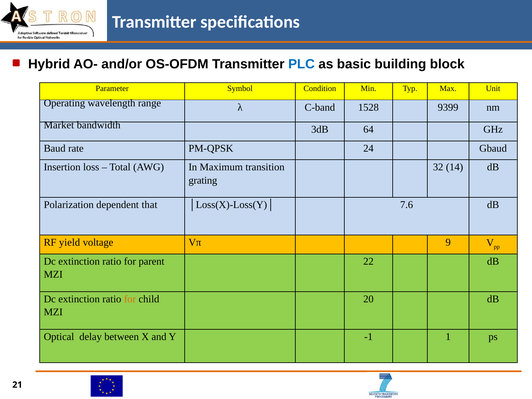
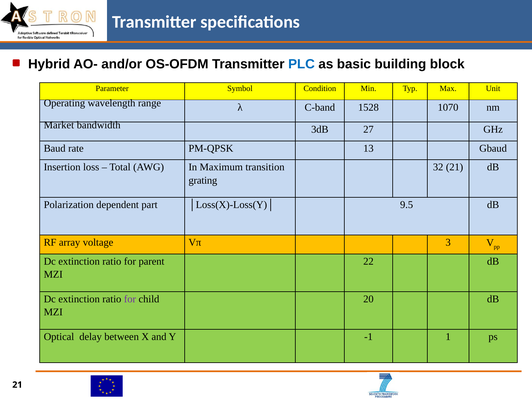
9399: 9399 -> 1070
64: 64 -> 27
24: 24 -> 13
32 14: 14 -> 21
that: that -> part
7.6: 7.6 -> 9.5
yield: yield -> array
9: 9 -> 3
for at (130, 299) colour: orange -> purple
